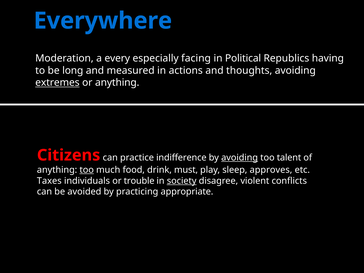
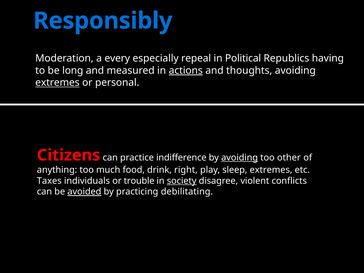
Everywhere: Everywhere -> Responsibly
facing: facing -> repeal
actions underline: none -> present
or anything: anything -> personal
talent: talent -> other
too at (87, 170) underline: present -> none
must: must -> right
sleep approves: approves -> extremes
avoided underline: none -> present
appropriate: appropriate -> debilitating
